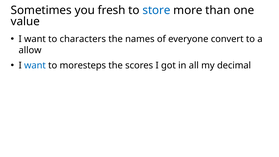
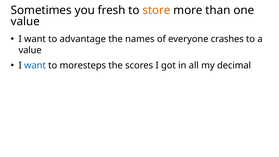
store colour: blue -> orange
characters: characters -> advantage
convert: convert -> crashes
allow at (30, 50): allow -> value
